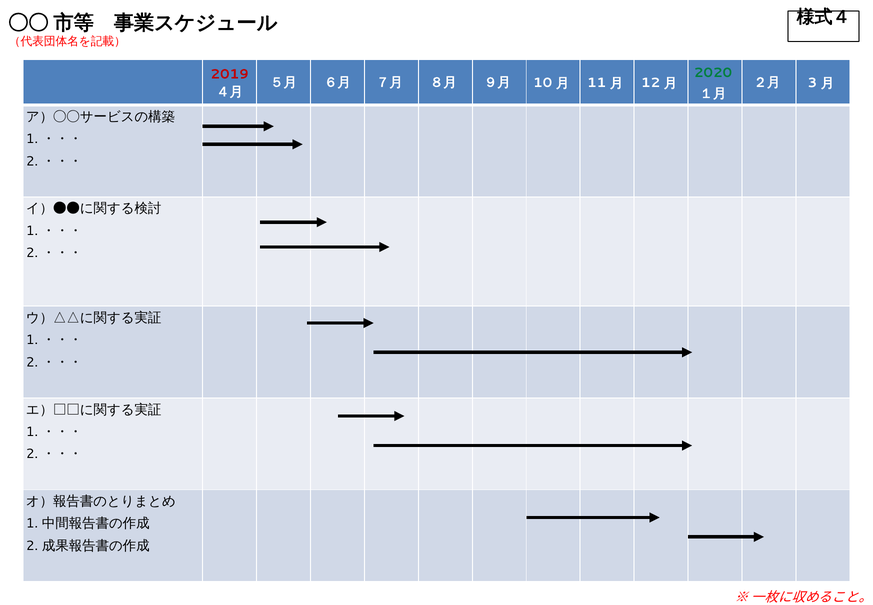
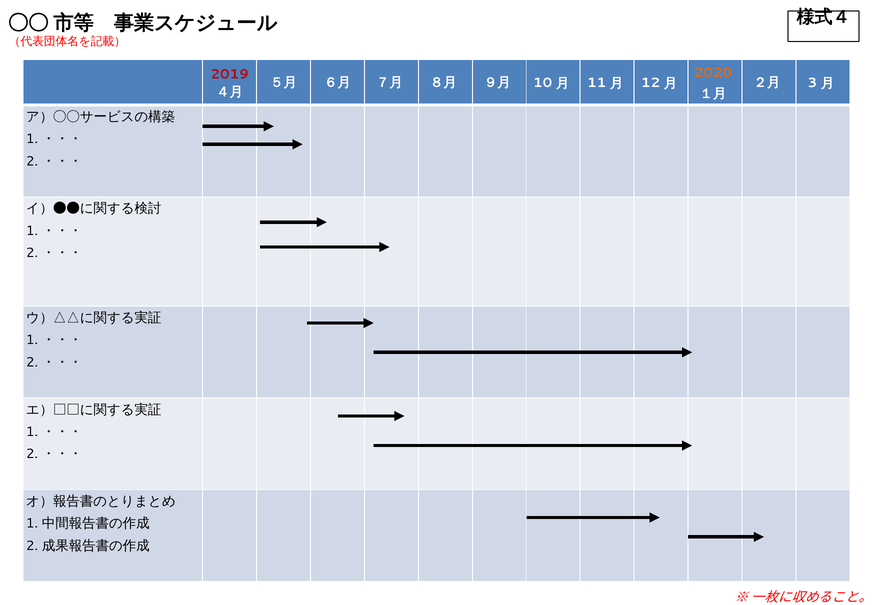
2020 colour: green -> orange
